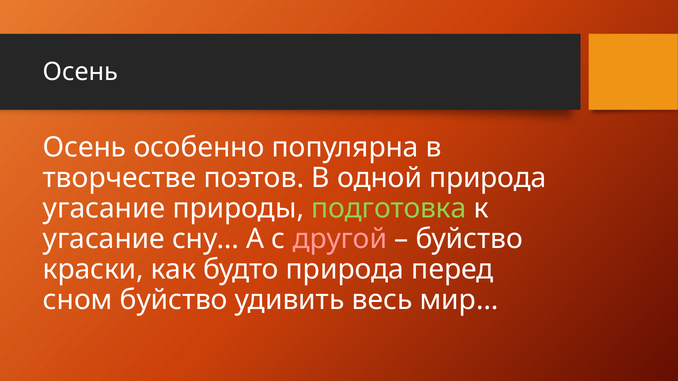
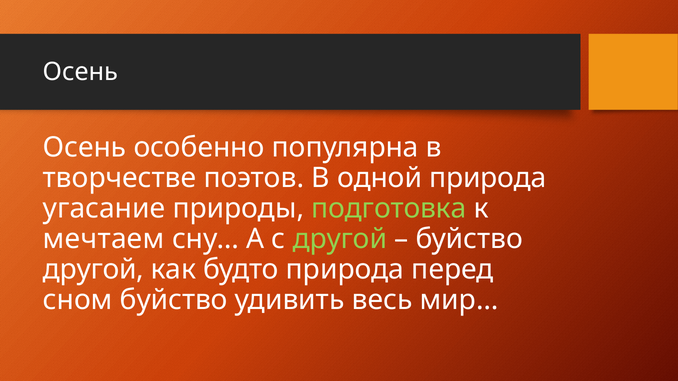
угасание at (104, 239): угасание -> мечтаем
другой at (340, 239) colour: pink -> light green
краски at (93, 270): краски -> другой
